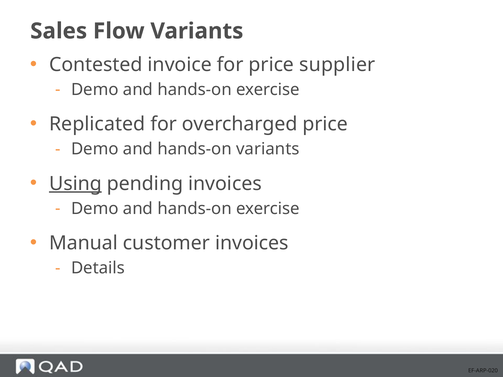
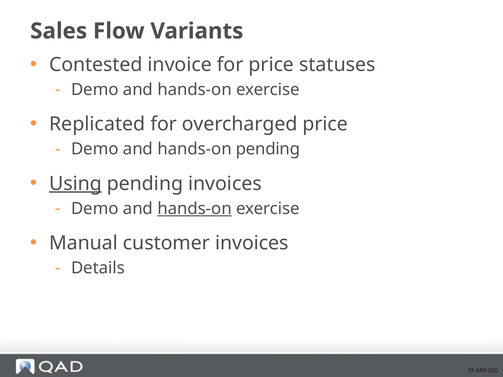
supplier: supplier -> statuses
hands-on variants: variants -> pending
hands-on at (195, 209) underline: none -> present
